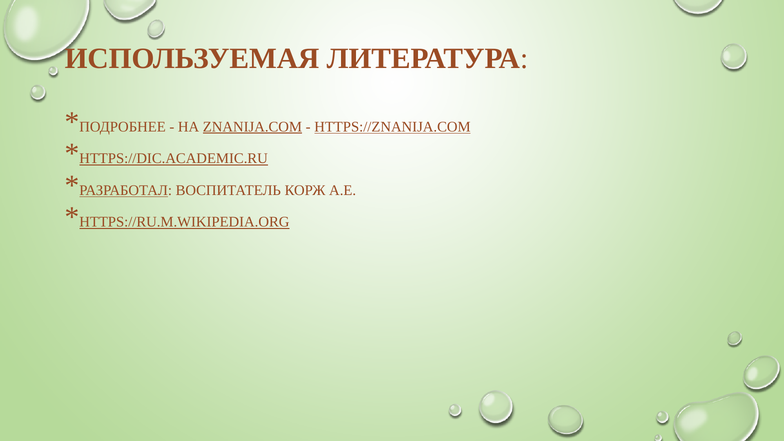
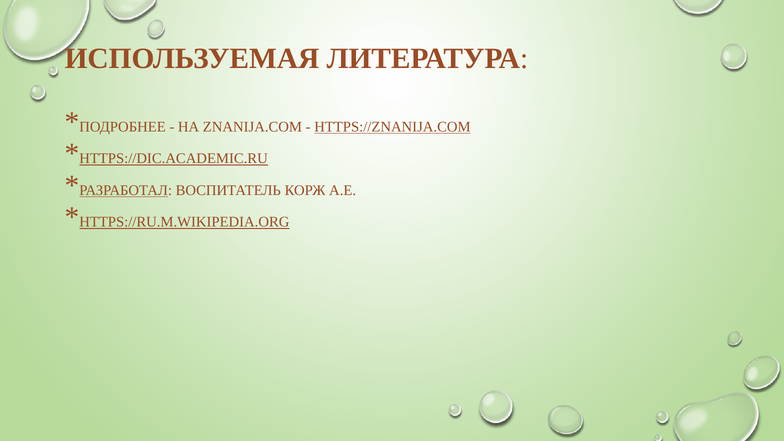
ZNANIJA.COM underline: present -> none
